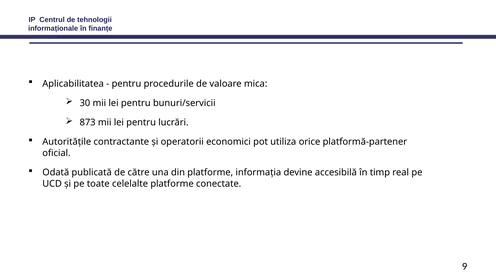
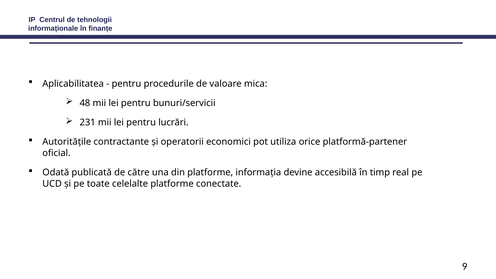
30: 30 -> 48
873: 873 -> 231
